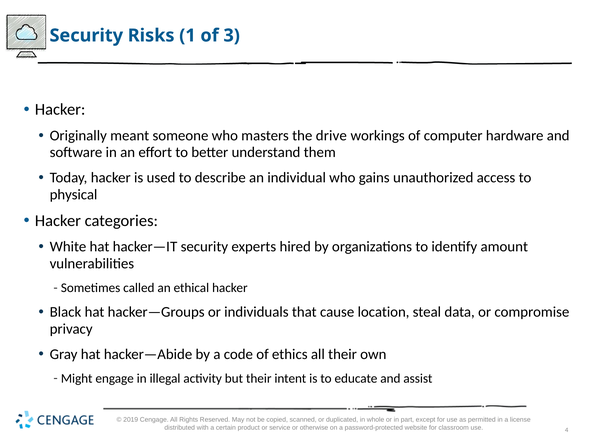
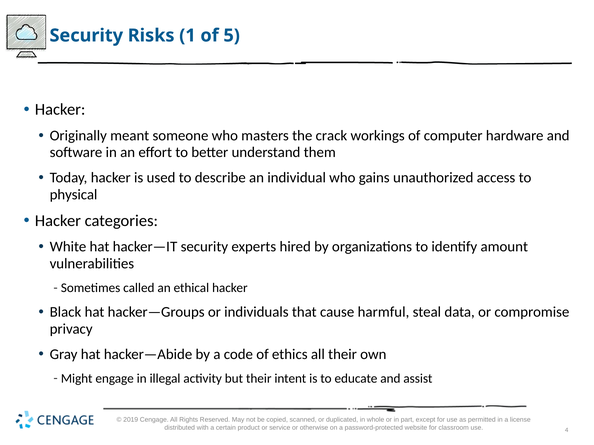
3: 3 -> 5
drive: drive -> crack
location: location -> harmful
